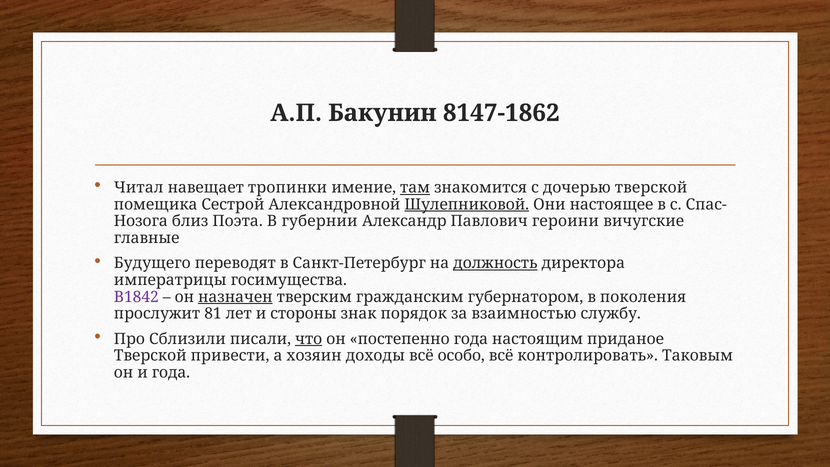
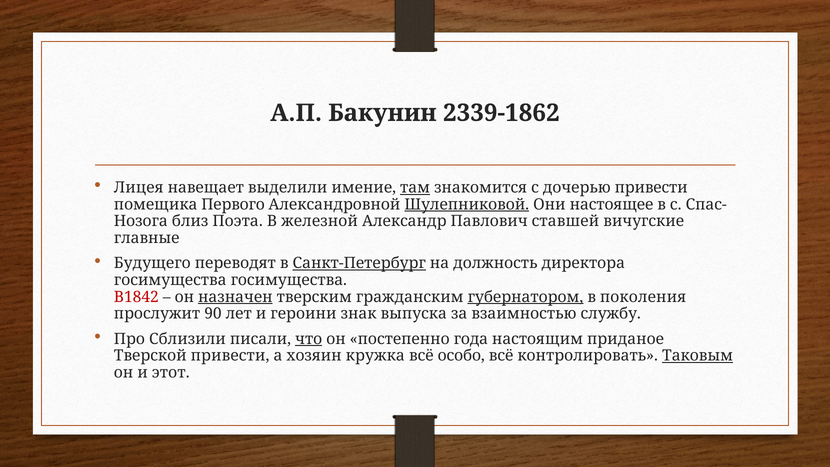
8147-1862: 8147-1862 -> 2339-1862
Читал: Читал -> Лицея
тропинки: тропинки -> выделили
дочерью тверской: тверской -> привести
Сестрой: Сестрой -> Первого
губернии: губернии -> железной
героини: героини -> ставшей
Санкт-Петербург underline: none -> present
должность underline: present -> none
императрицы at (170, 280): императрицы -> госимущества
В1842 colour: purple -> red
губернатором underline: none -> present
81: 81 -> 90
стороны: стороны -> героини
порядок: порядок -> выпуска
доходы: доходы -> кружка
Таковым underline: none -> present
и года: года -> этот
